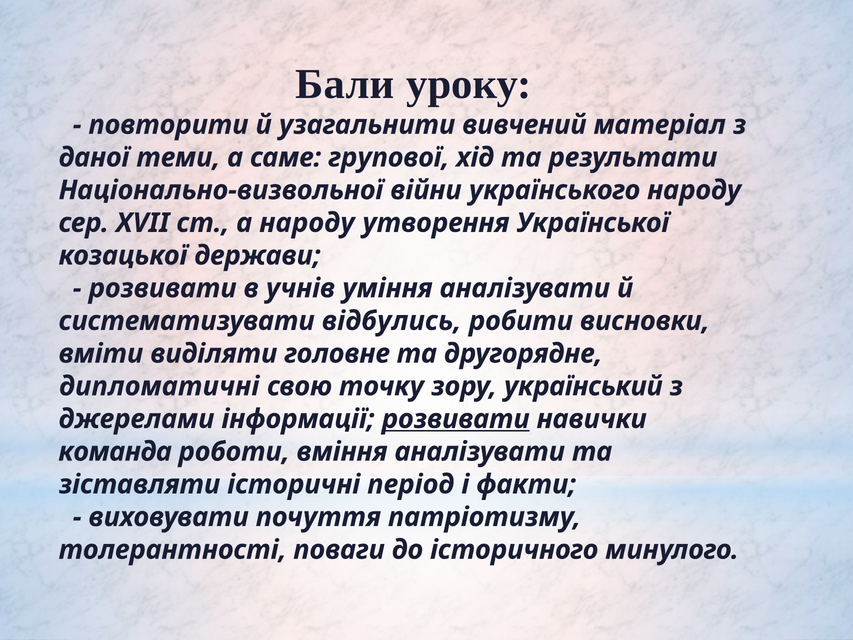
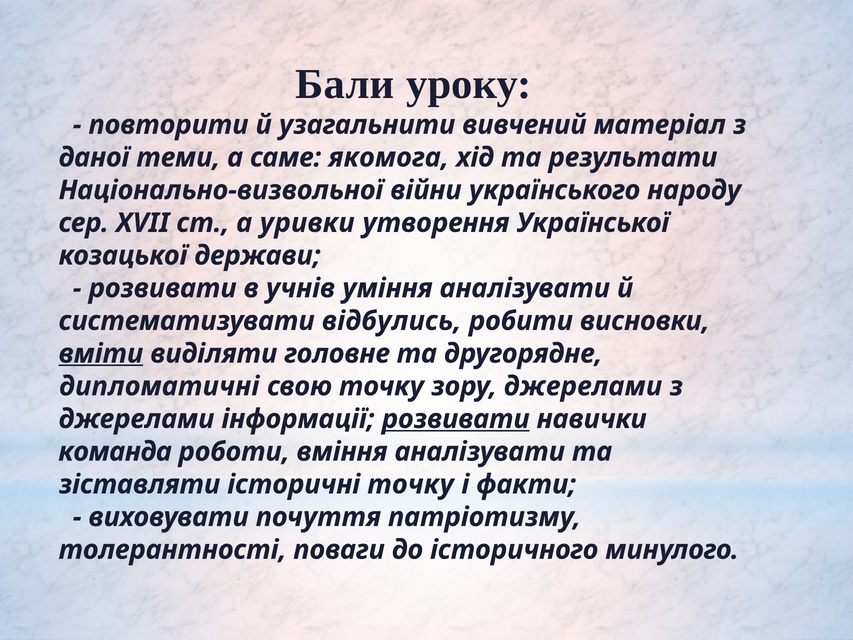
групової: групової -> якомога
а народу: народу -> уривки
вміти underline: none -> present
зору український: український -> джерелами
історичні період: період -> точку
